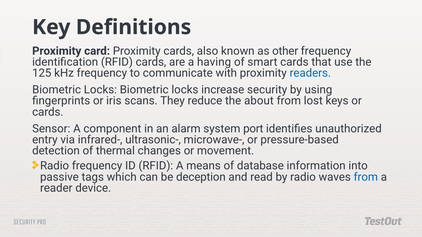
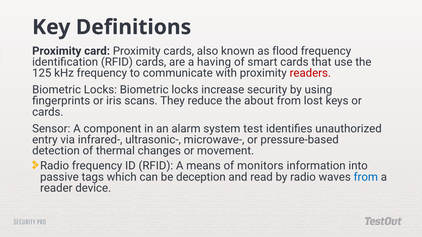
other: other -> flood
readers colour: blue -> red
port: port -> test
database: database -> monitors
